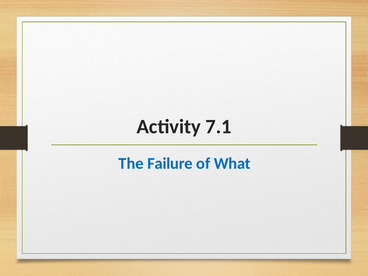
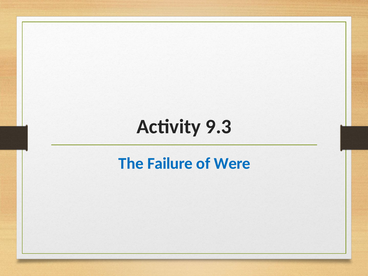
7.1: 7.1 -> 9.3
What: What -> Were
